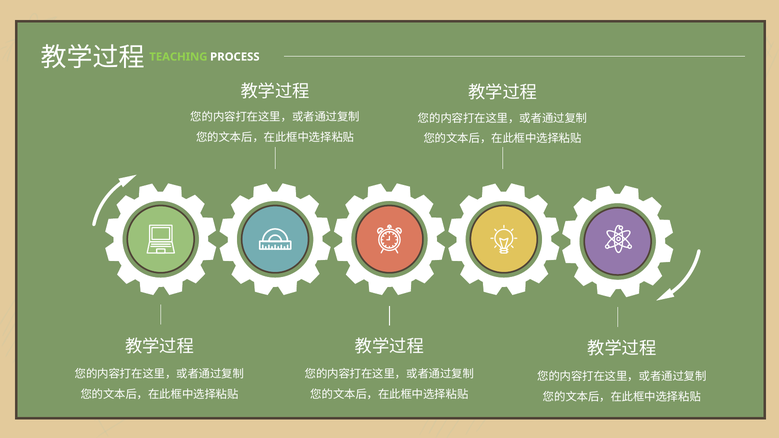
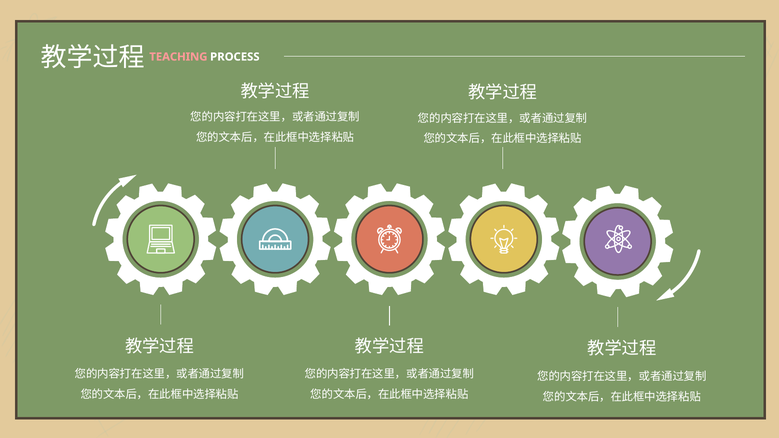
TEACHING colour: light green -> pink
